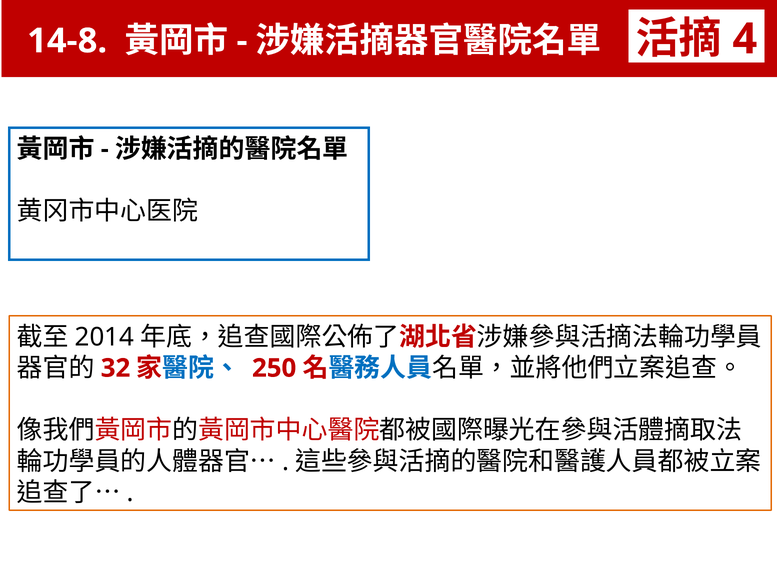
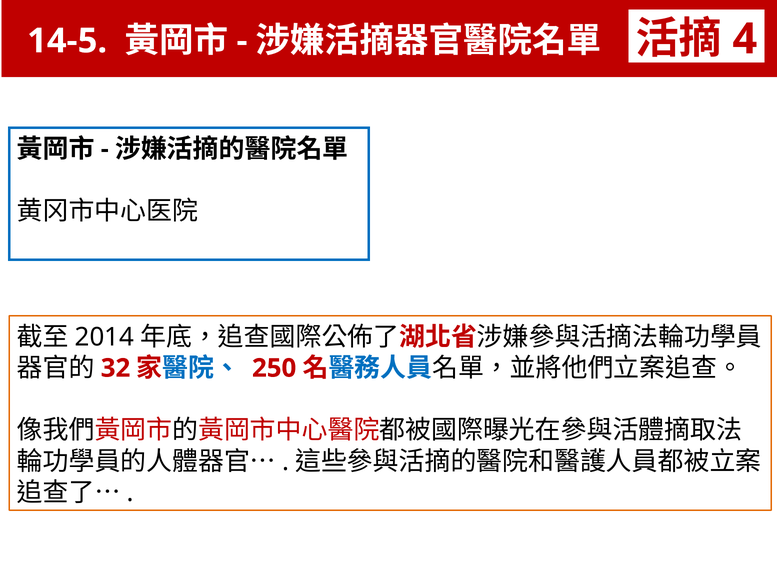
14-8: 14-8 -> 14-5
